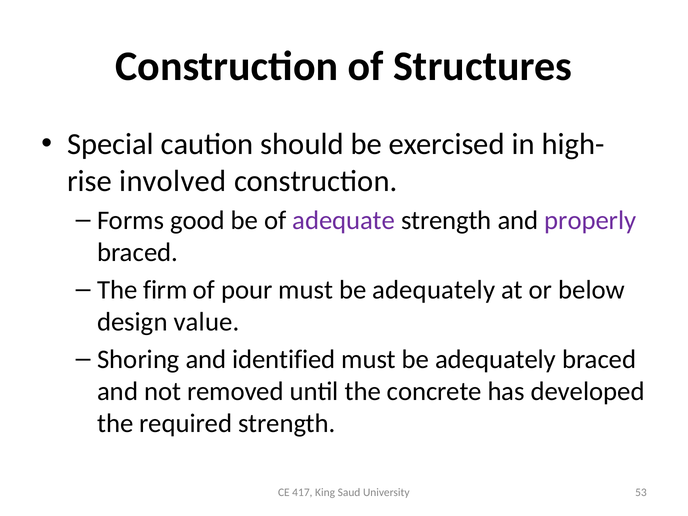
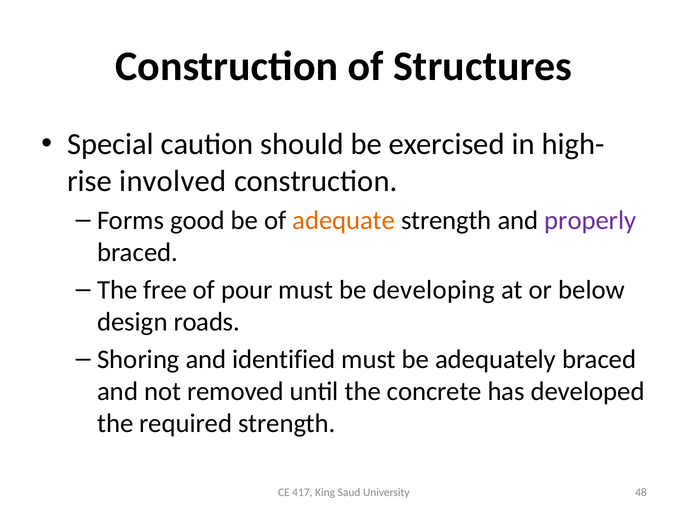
adequate colour: purple -> orange
firm: firm -> free
pour must be adequately: adequately -> developing
value: value -> roads
53: 53 -> 48
